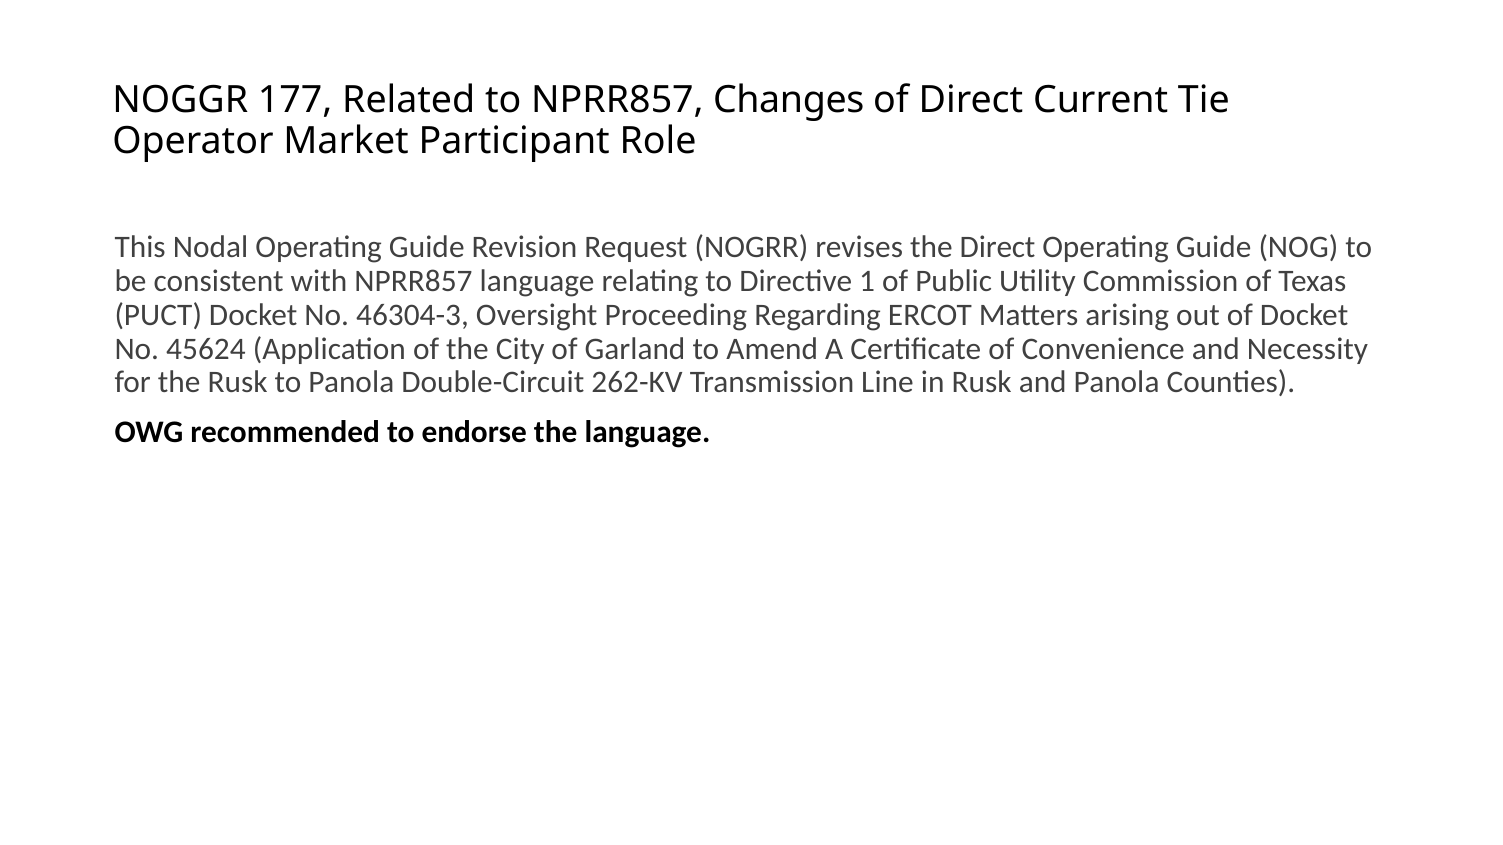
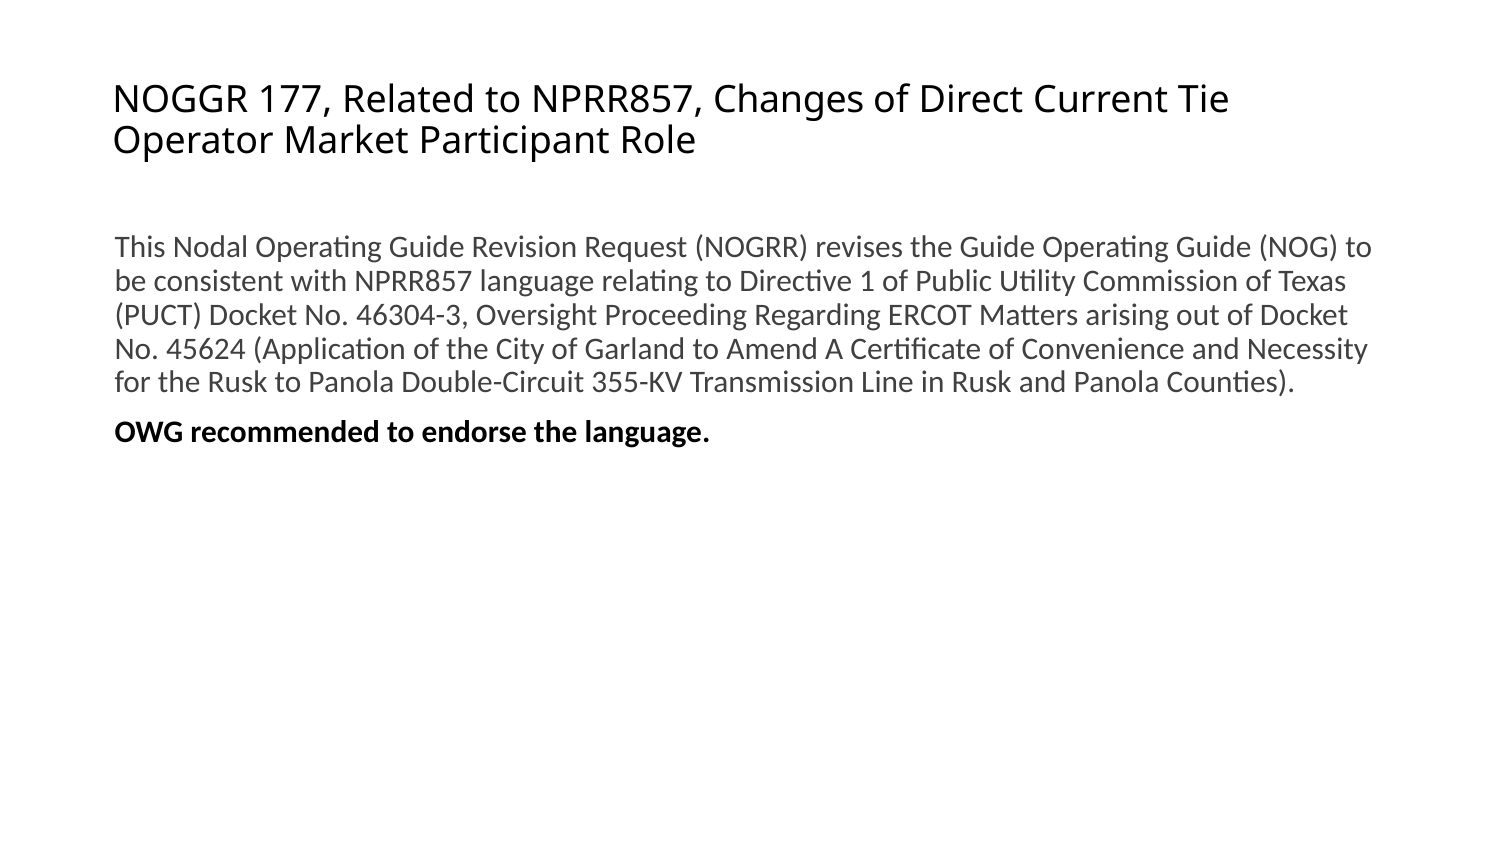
the Direct: Direct -> Guide
262-KV: 262-KV -> 355-KV
